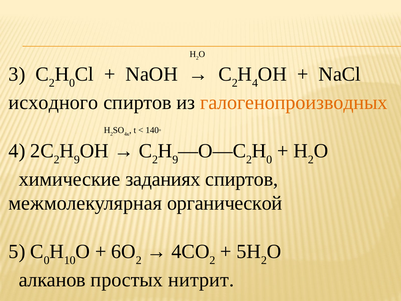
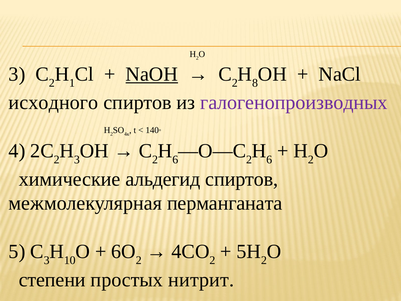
0 at (72, 83): 0 -> 1
NaOH underline: none -> present
4 at (255, 83): 4 -> 8
галогенопроизводных colour: orange -> purple
9 at (77, 159): 9 -> 3
9 at (175, 159): 9 -> 6
0 at (269, 159): 0 -> 6
заданиях: заданиях -> альдегид
органической: органической -> перманганата
0 at (47, 260): 0 -> 3
алканов: алканов -> степени
